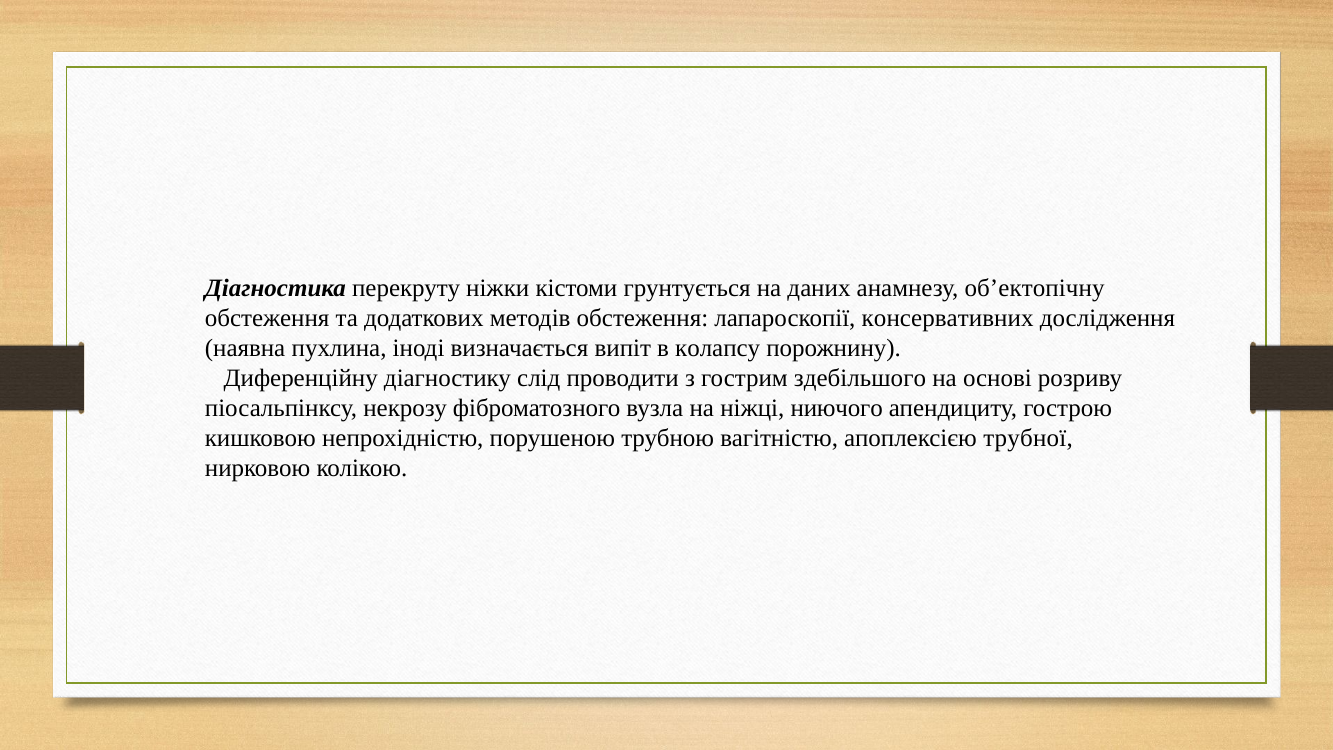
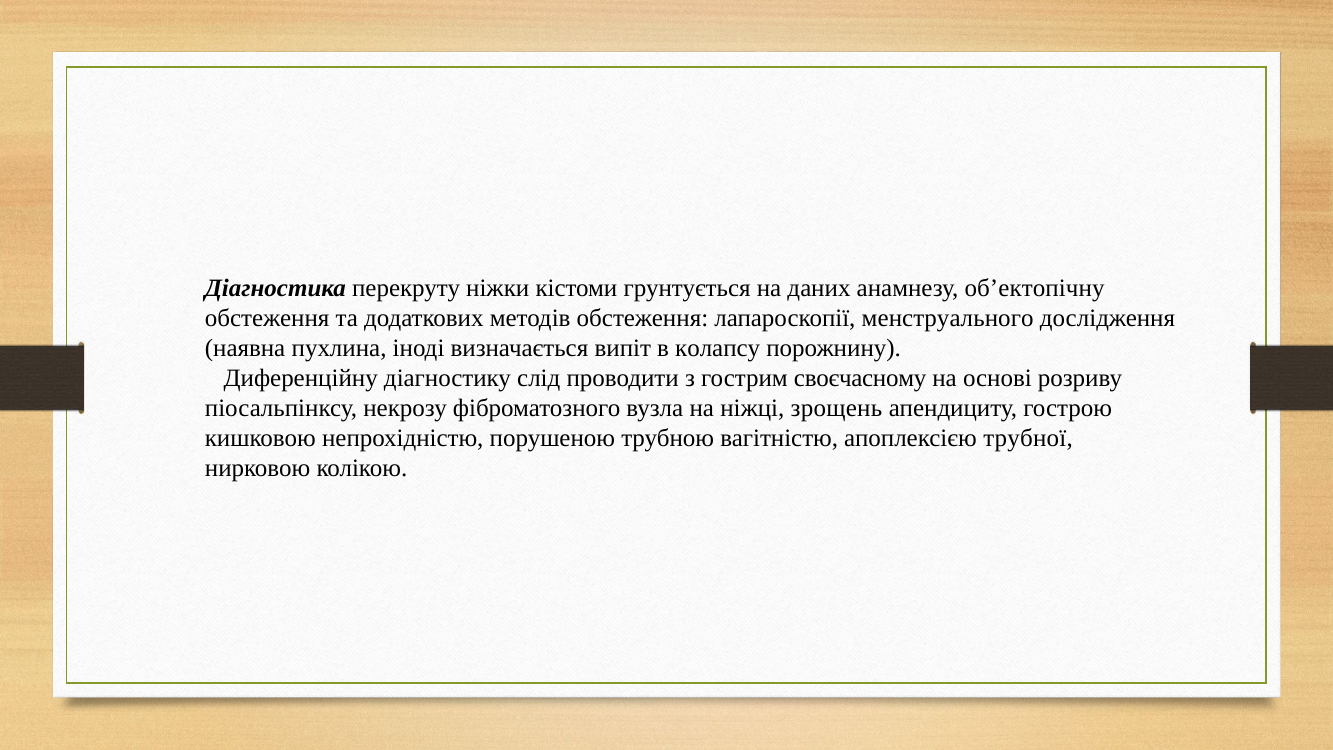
консервативних: консервативних -> менструального
здебільшого: здебільшого -> своєчасному
ниючого: ниючого -> зрощень
